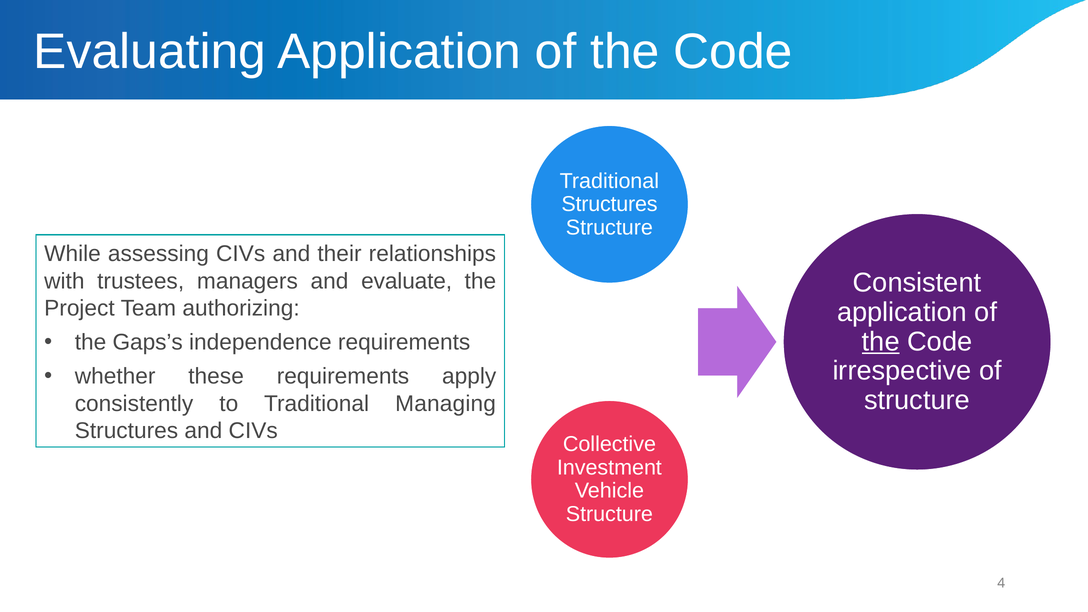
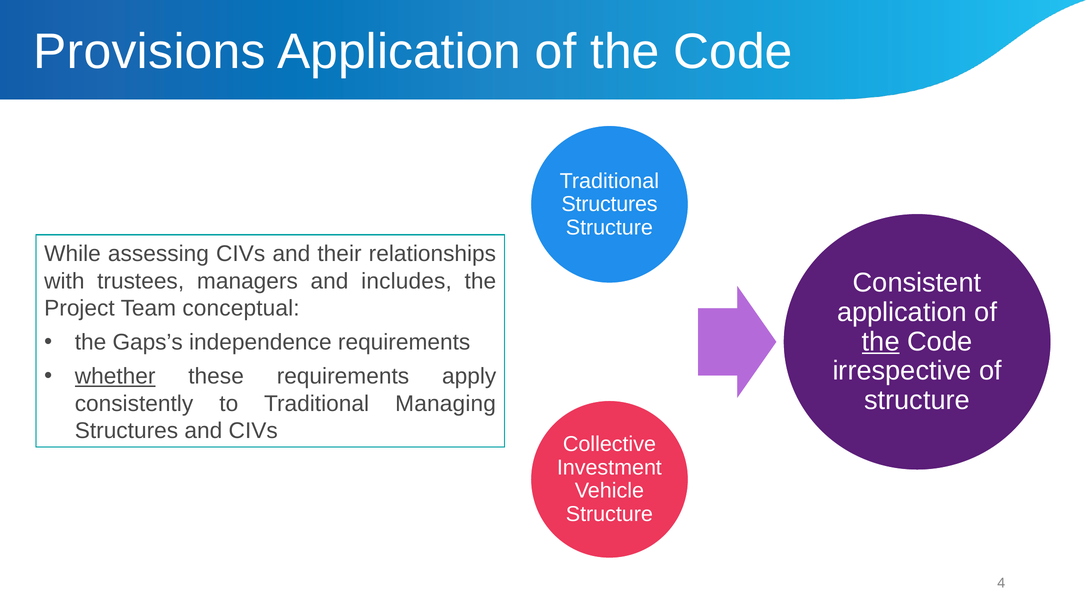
Evaluating: Evaluating -> Provisions
evaluate: evaluate -> includes
authorizing: authorizing -> conceptual
whether underline: none -> present
